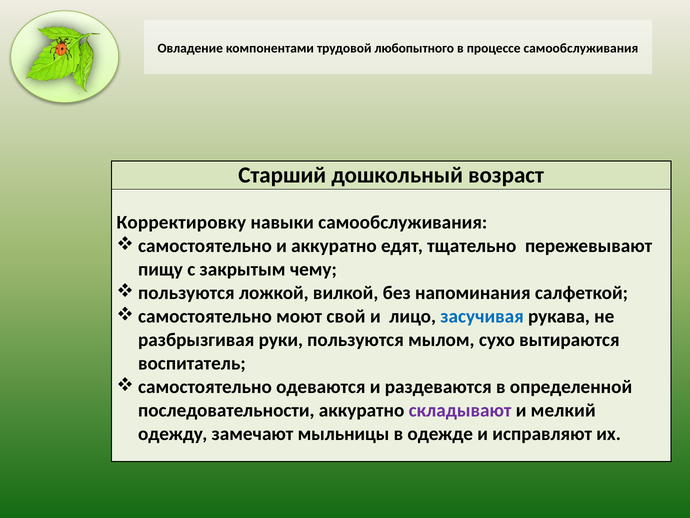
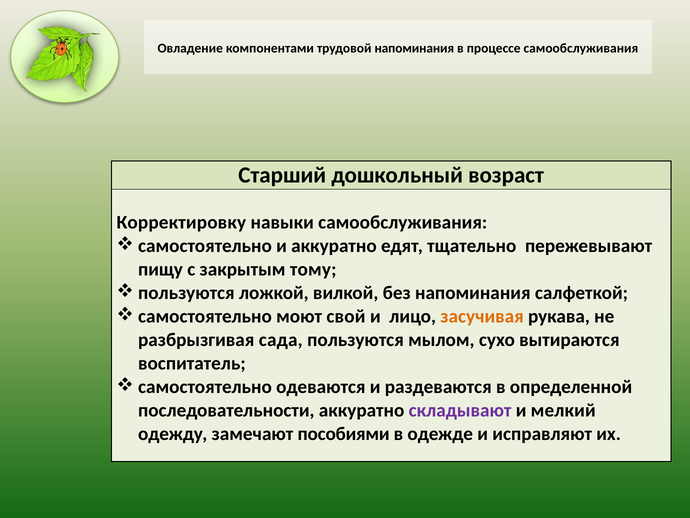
трудовой любопытного: любопытного -> напоминания
чему: чему -> тому
засучивая colour: blue -> orange
руки: руки -> сада
мыльницы: мыльницы -> пособиями
